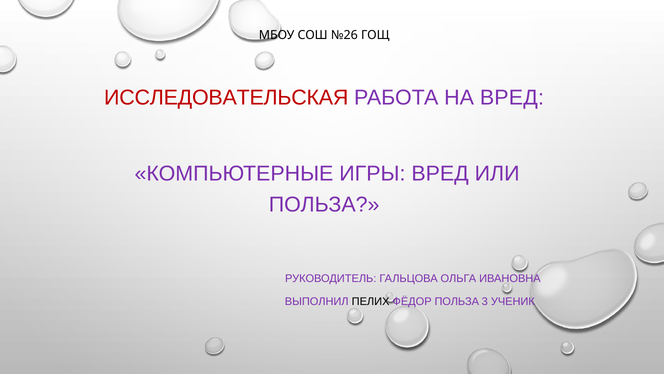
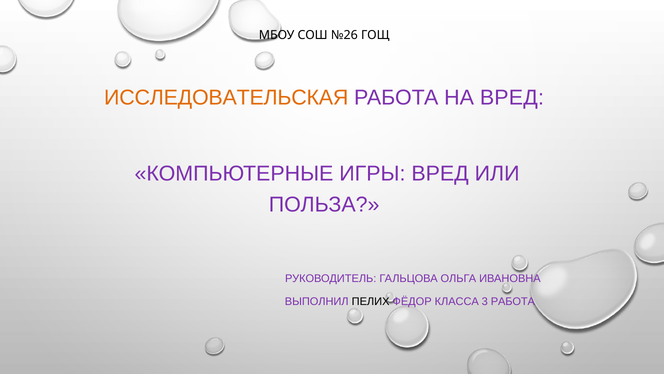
ИССЛЕДОВАТЕЛЬСКАЯ colour: red -> orange
ФЁДОР ПОЛЬЗА: ПОЛЬЗА -> КЛАССА
3 УЧЕНИК: УЧЕНИК -> РАБОТА
